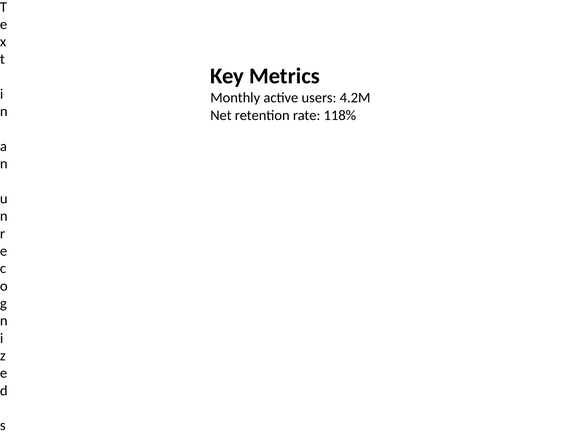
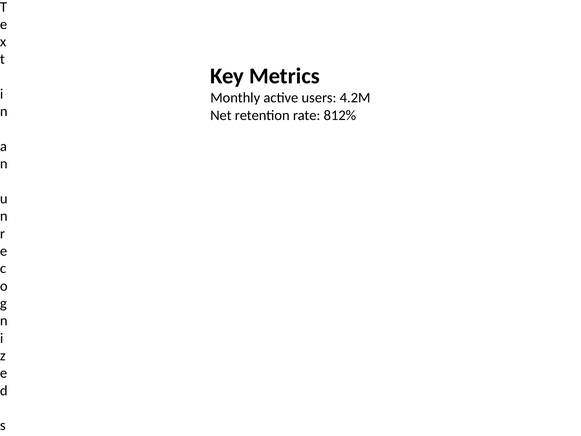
118%: 118% -> 812%
